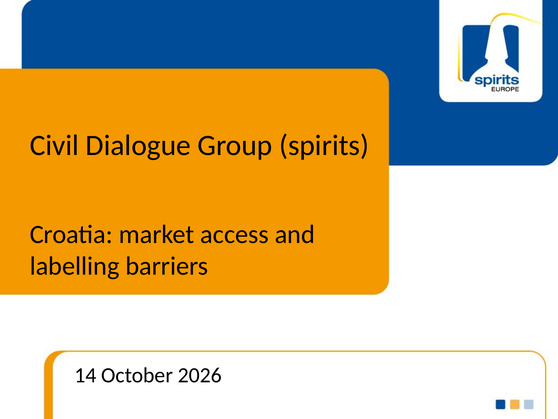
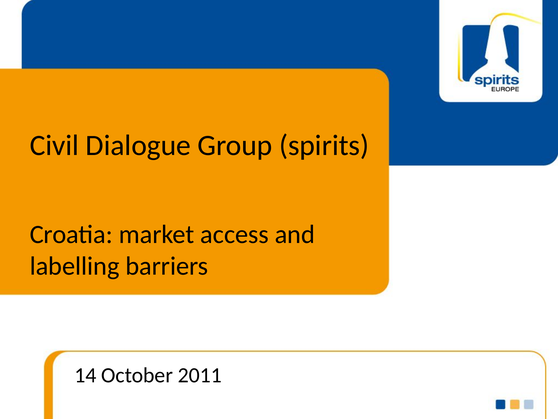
2026: 2026 -> 2011
